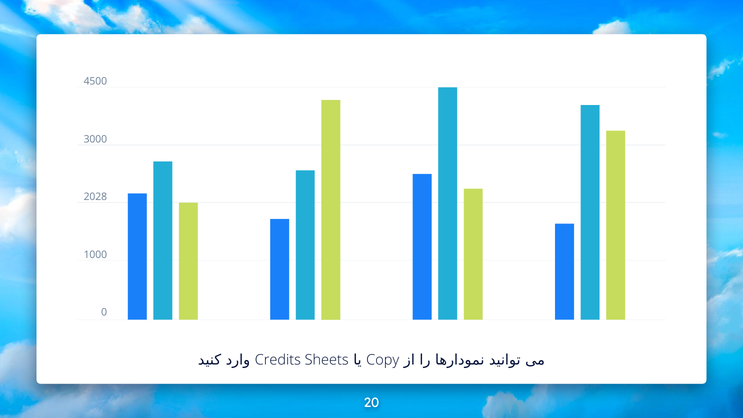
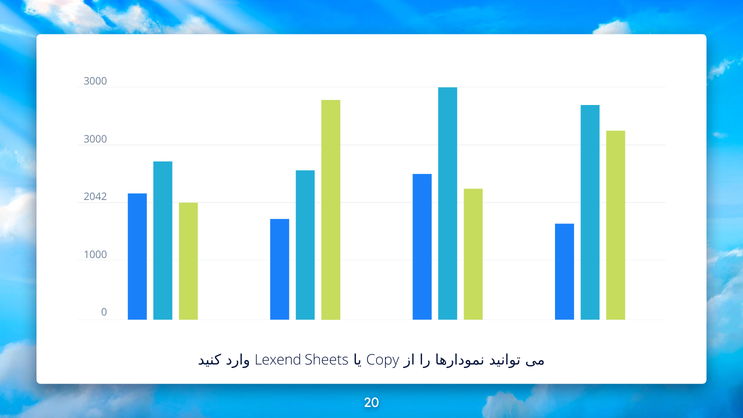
4500 at (95, 81): 4500 -> 3000
2028: 2028 -> 2042
Credits: Credits -> Lexend
